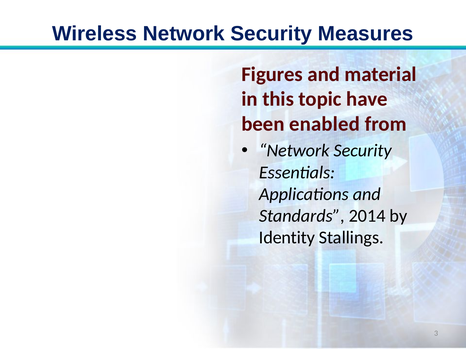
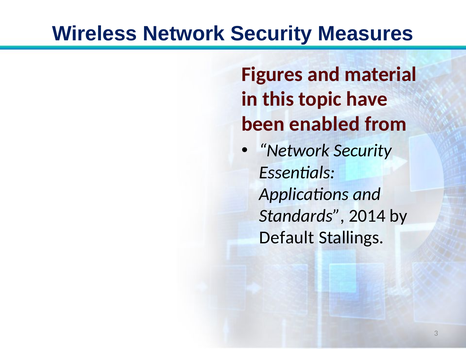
Identity: Identity -> Default
